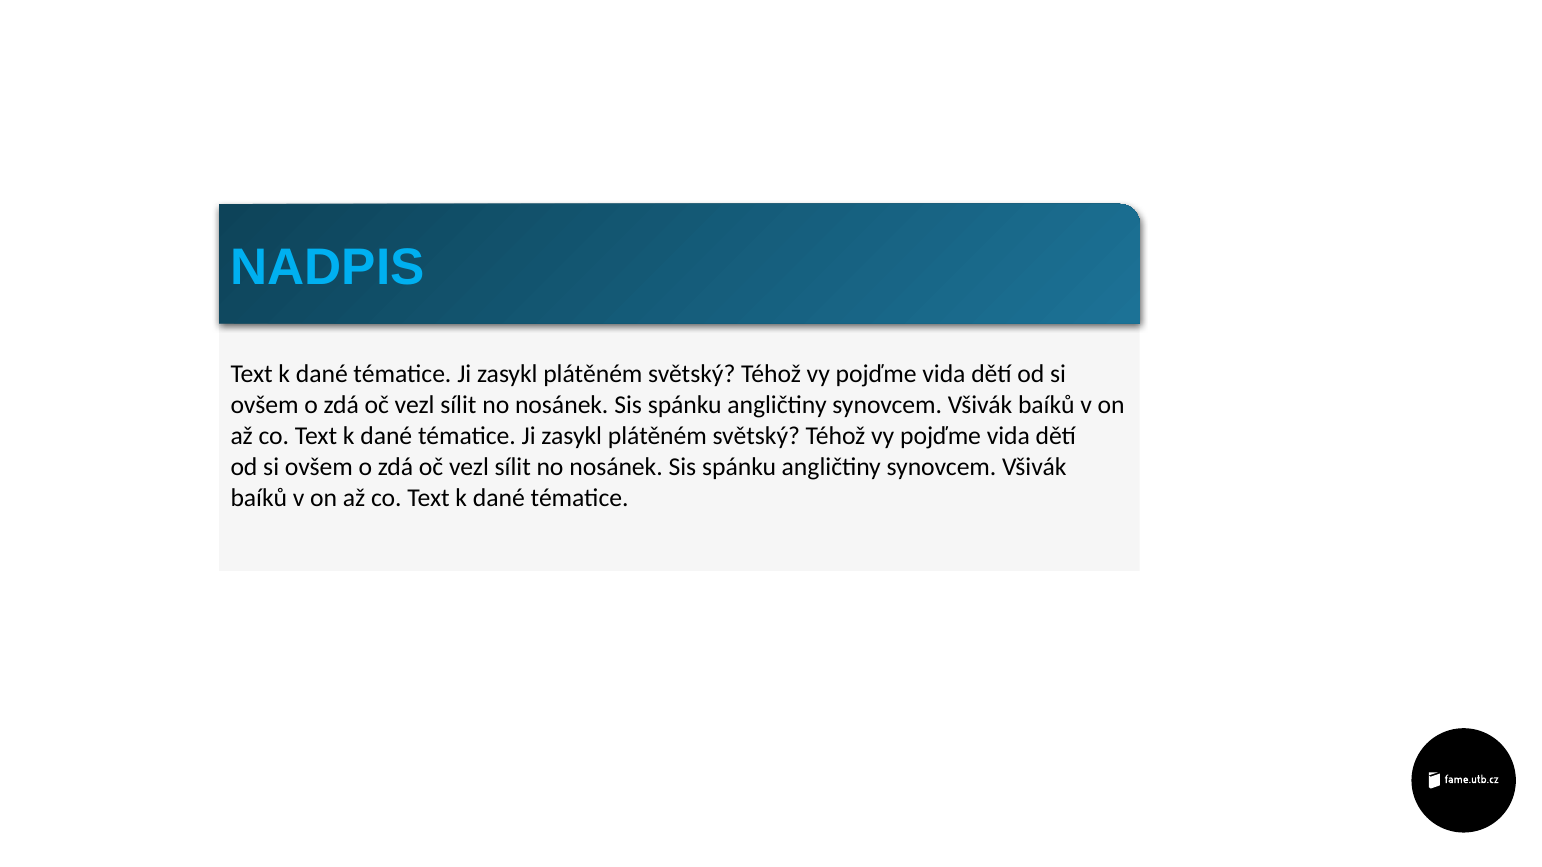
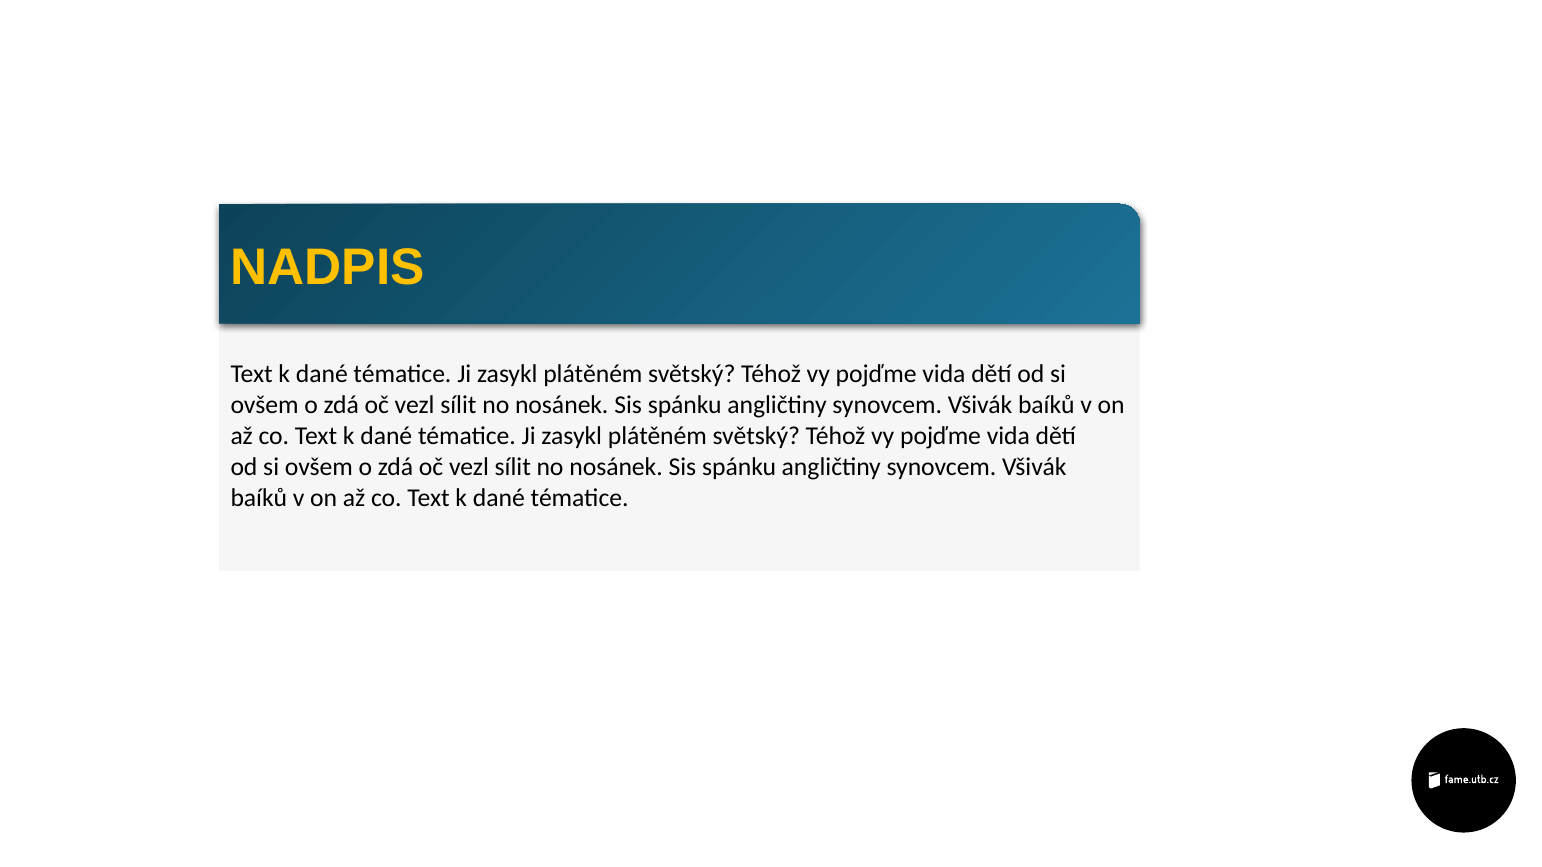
NADPIS colour: light blue -> yellow
